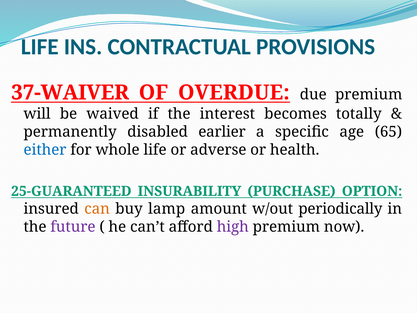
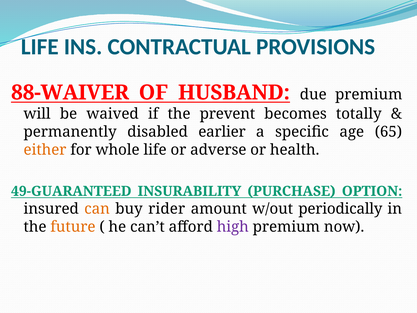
37-WAIVER: 37-WAIVER -> 88-WAIVER
OVERDUE: OVERDUE -> HUSBAND
interest: interest -> prevent
either colour: blue -> orange
25-GUARANTEED: 25-GUARANTEED -> 49-GUARANTEED
lamp: lamp -> rider
future colour: purple -> orange
